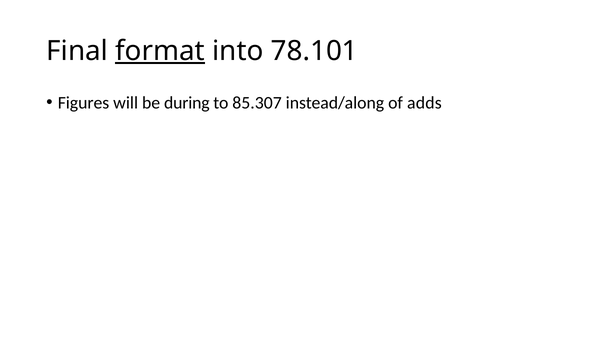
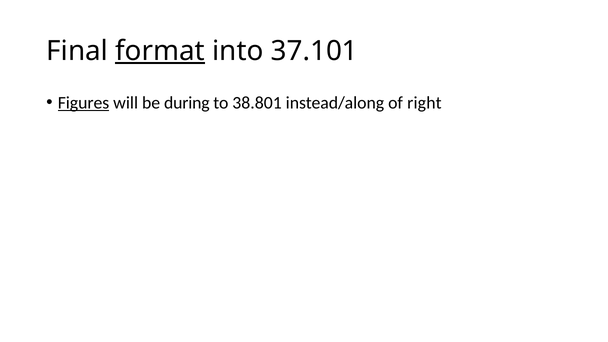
78.101: 78.101 -> 37.101
Figures underline: none -> present
85.307: 85.307 -> 38.801
adds: adds -> right
